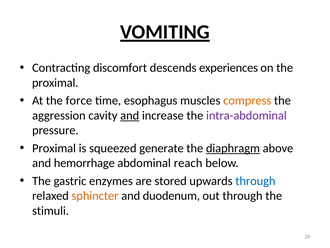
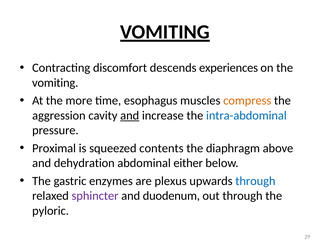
proximal at (55, 83): proximal -> vomiting
force: force -> more
intra-abdominal colour: purple -> blue
generate: generate -> contents
diaphragm underline: present -> none
hemorrhage: hemorrhage -> dehydration
reach: reach -> either
stored: stored -> plexus
sphincter colour: orange -> purple
stimuli: stimuli -> pyloric
